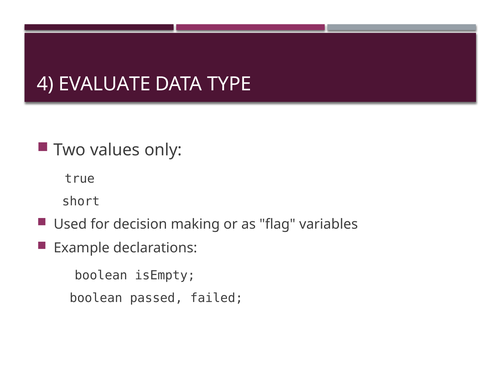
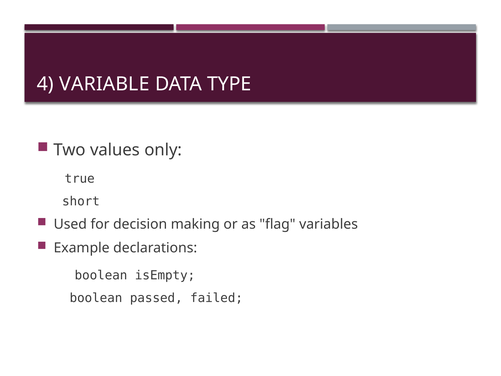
EVALUATE: EVALUATE -> VARIABLE
